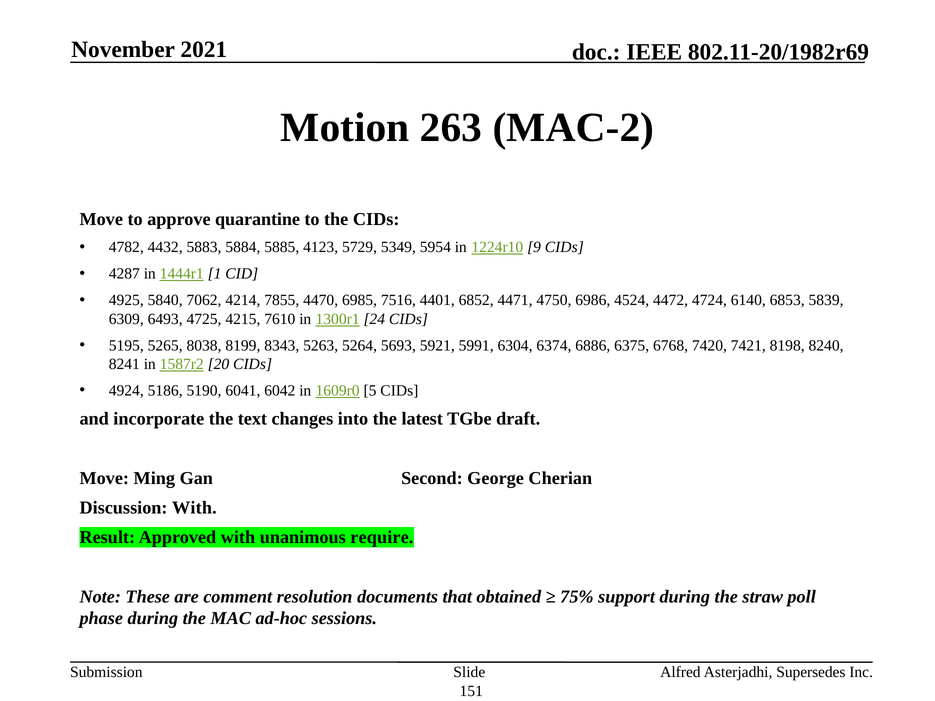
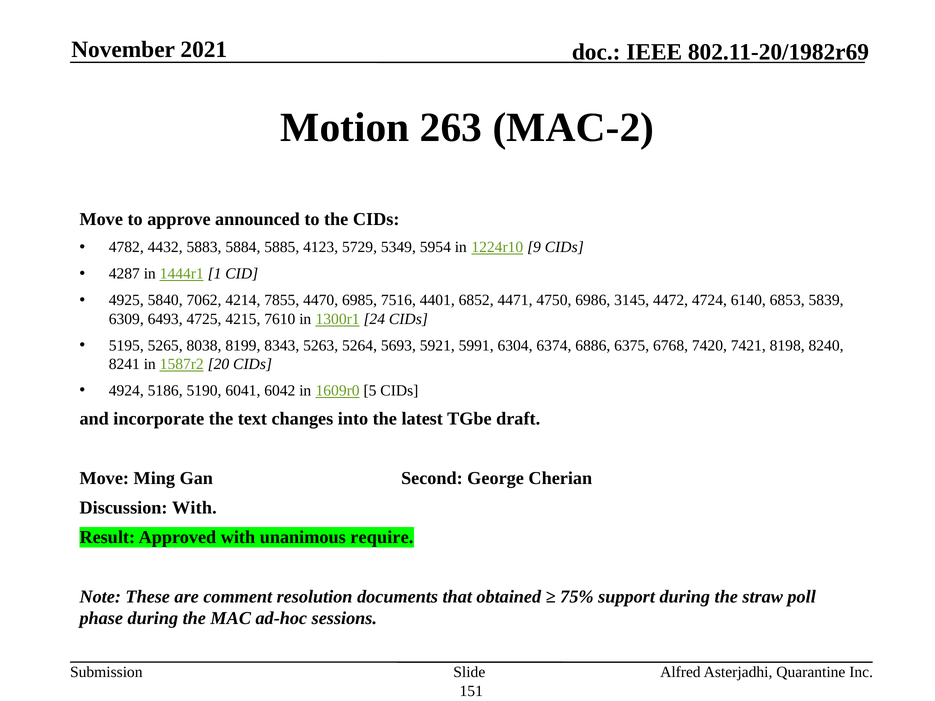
quarantine: quarantine -> announced
4524: 4524 -> 3145
Supersedes: Supersedes -> Quarantine
